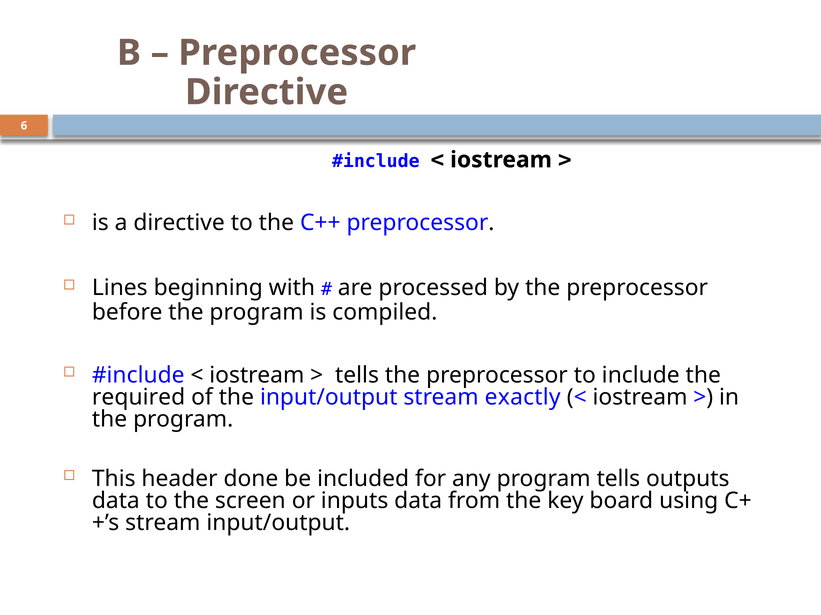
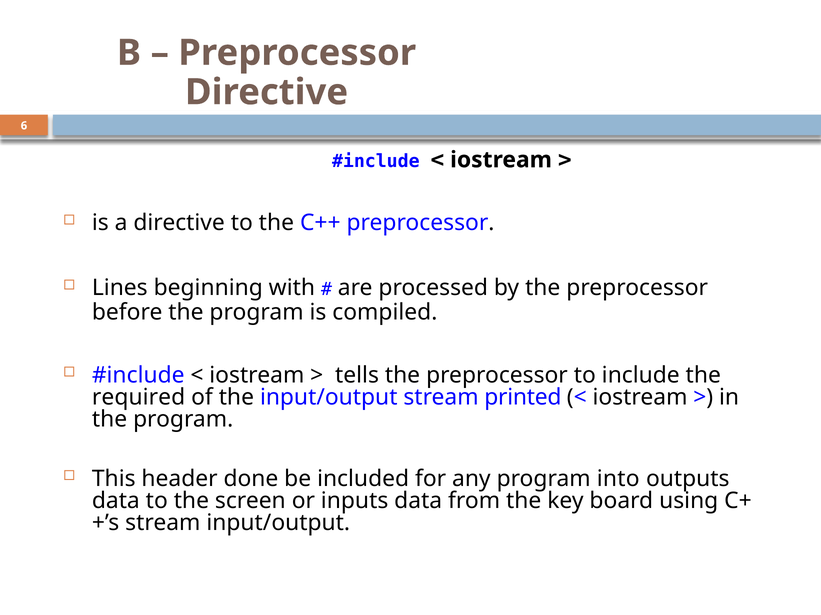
exactly: exactly -> printed
program tells: tells -> into
